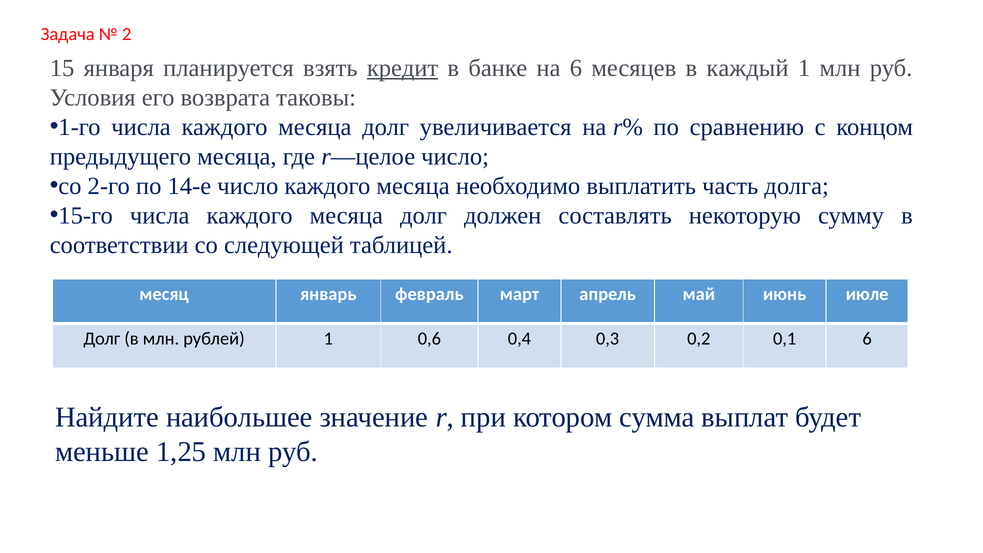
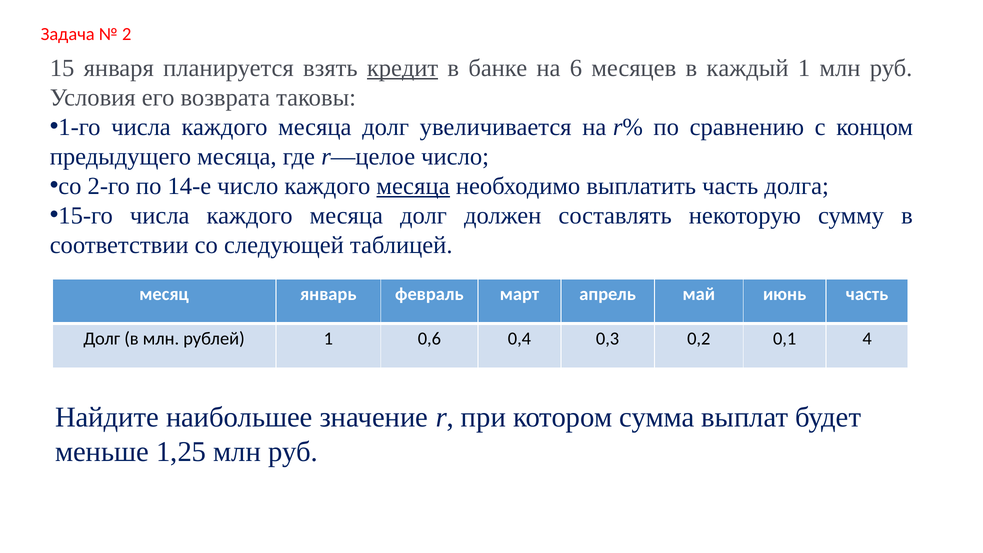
месяца at (413, 186) underline: none -> present
июнь июле: июле -> часть
0,1 6: 6 -> 4
